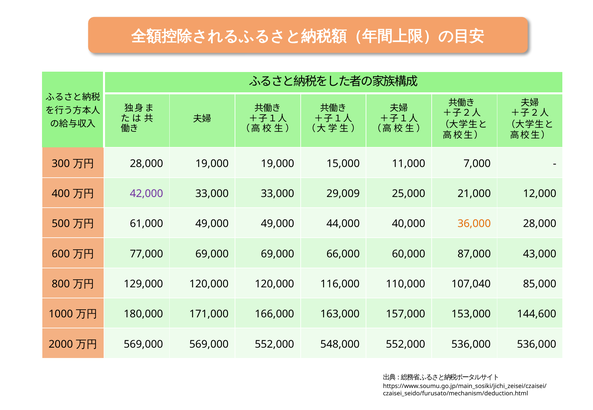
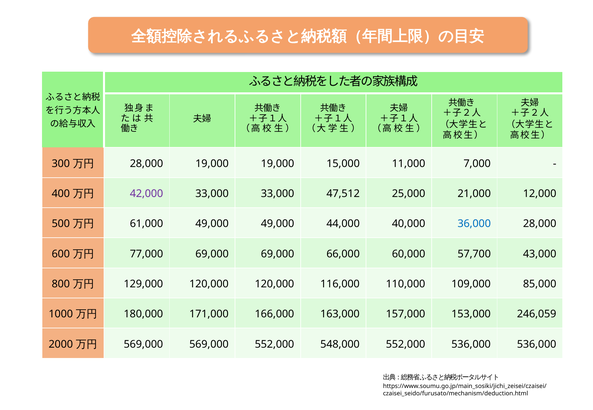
29,009: 29,009 -> 47,512
36,000 colour: orange -> blue
87,000: 87,000 -> 57,700
107,040: 107,040 -> 109,000
144,600: 144,600 -> 246,059
